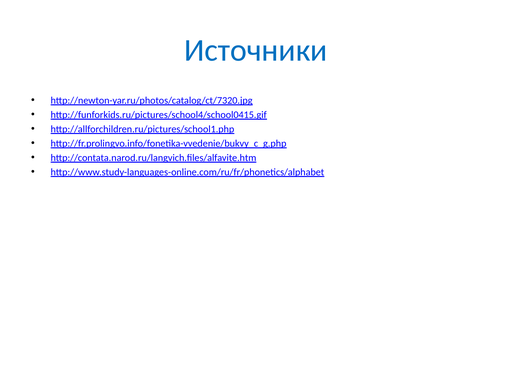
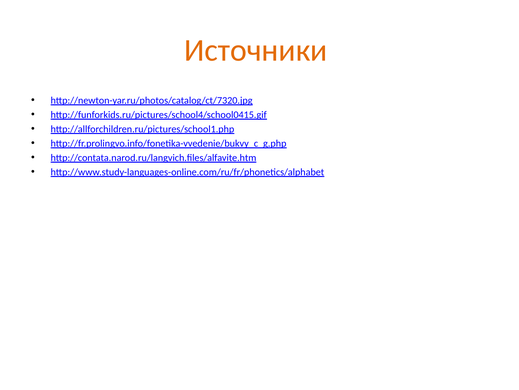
Источники colour: blue -> orange
